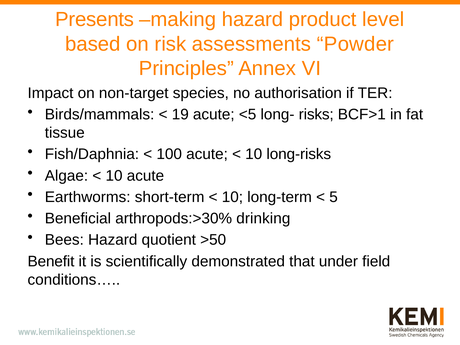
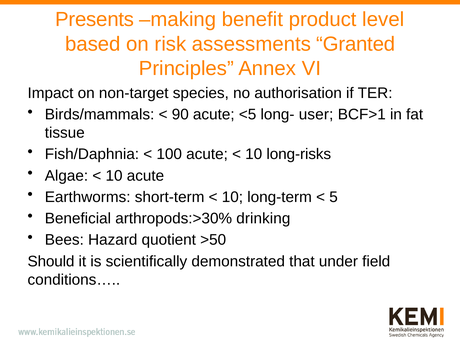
making hazard: hazard -> benefit
Powder: Powder -> Granted
19: 19 -> 90
risks: risks -> user
Benefit: Benefit -> Should
